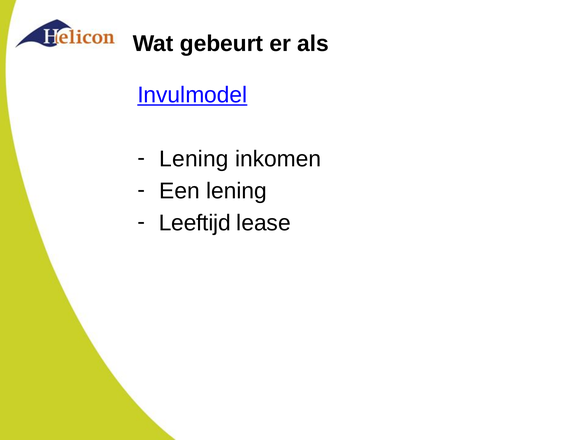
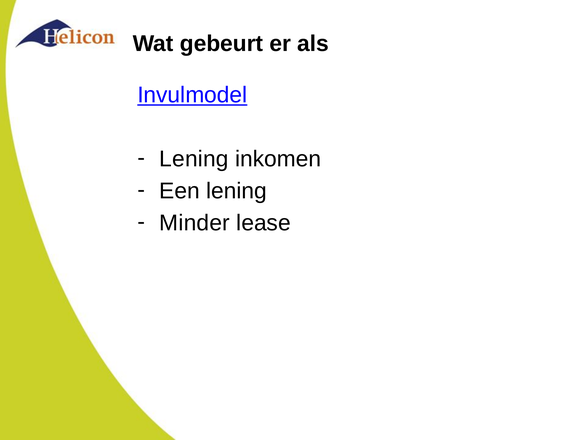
Leeftijd: Leeftijd -> Minder
